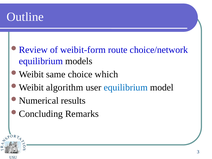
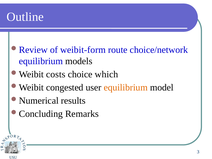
same: same -> costs
algorithm: algorithm -> congested
equilibrium at (126, 87) colour: blue -> orange
